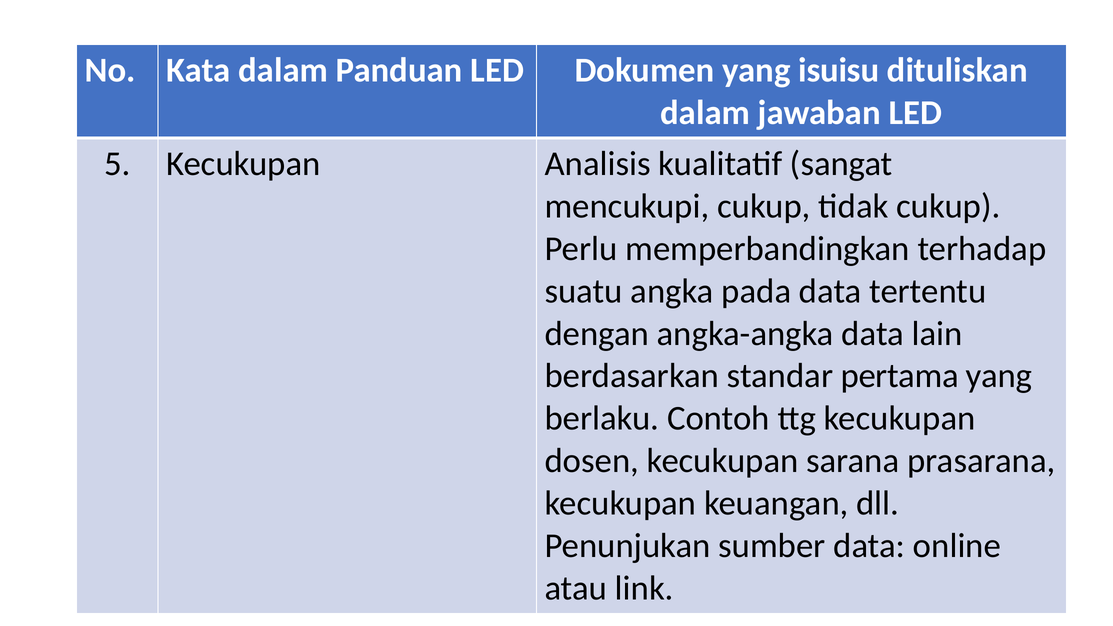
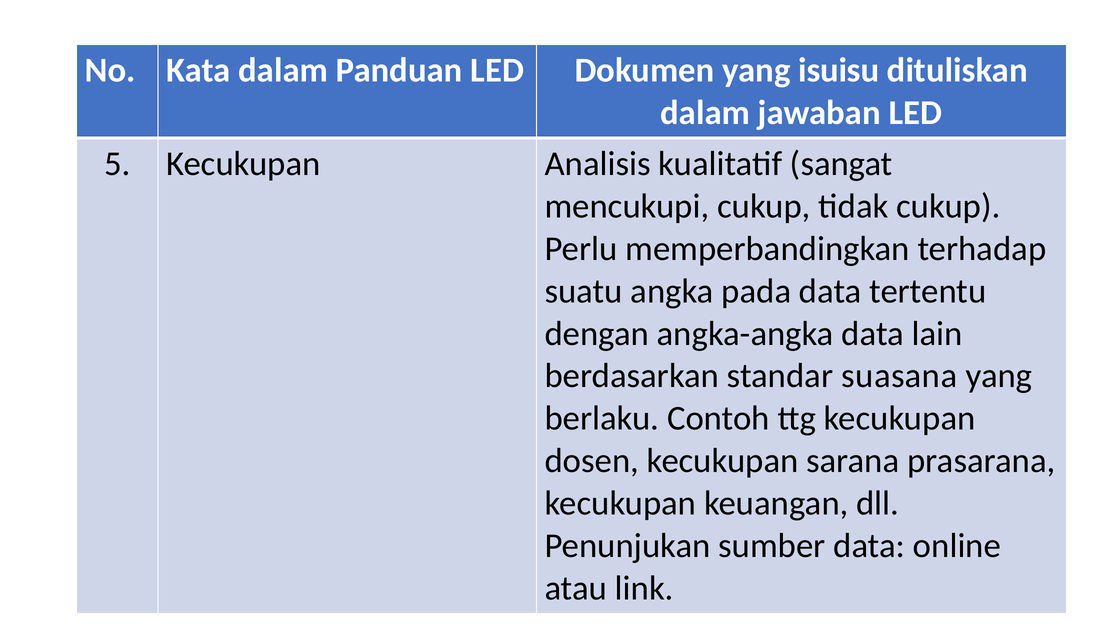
pertama: pertama -> suasana
